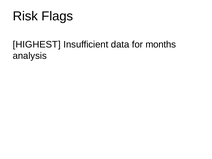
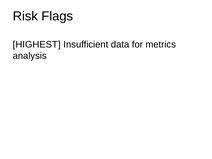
months: months -> metrics
